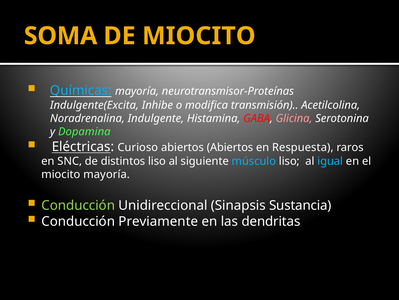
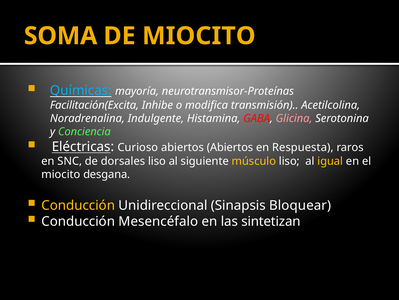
Indulgente(Excita: Indulgente(Excita -> Facilitación(Excita
Dopamina: Dopamina -> Conciencia
distintos: distintos -> dorsales
músculo colour: light blue -> yellow
igual colour: light blue -> yellow
miocito mayoría: mayoría -> desgana
Conducción at (78, 205) colour: light green -> yellow
Sustancia: Sustancia -> Bloquear
Previamente: Previamente -> Mesencéfalo
dendritas: dendritas -> sintetizan
